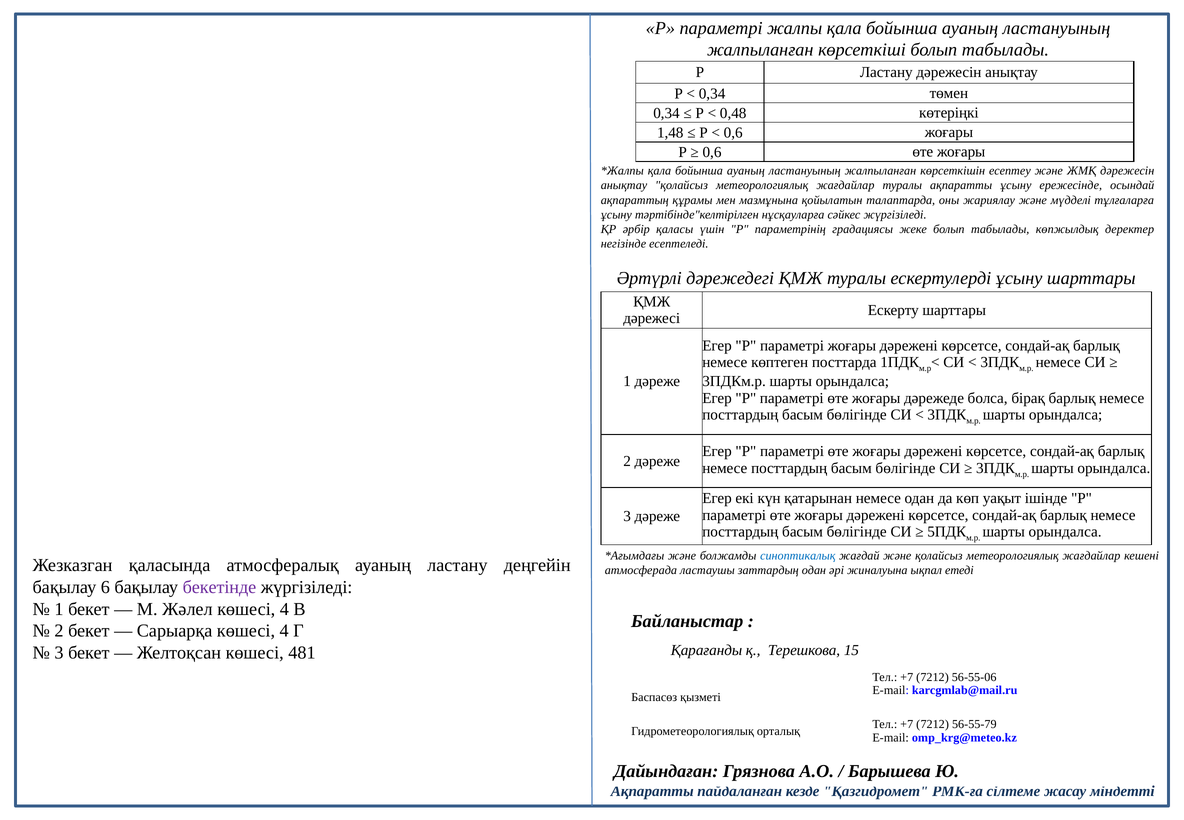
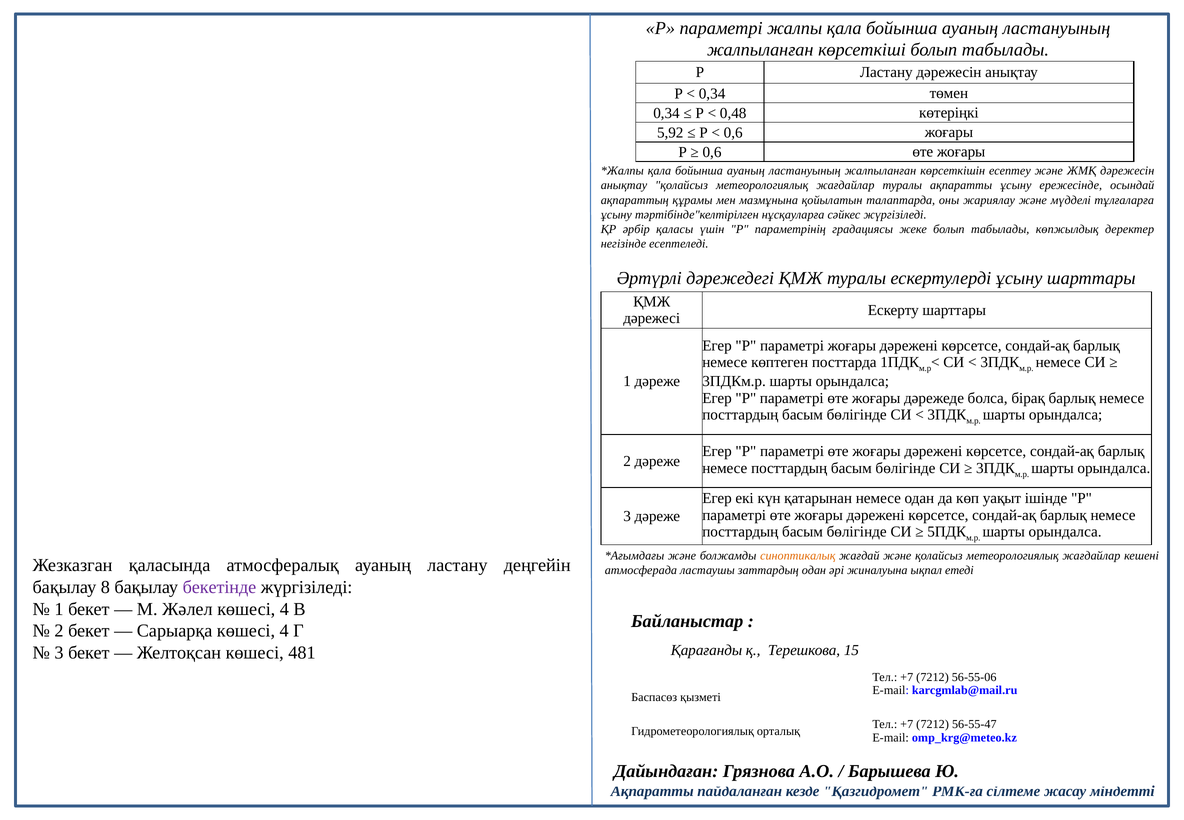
1,48: 1,48 -> 5,92
синоптикалық colour: blue -> orange
6: 6 -> 8
56-55-79: 56-55-79 -> 56-55-47
